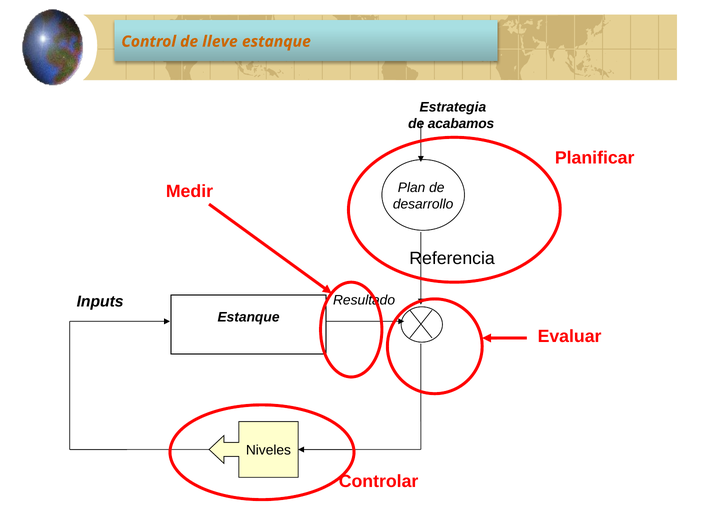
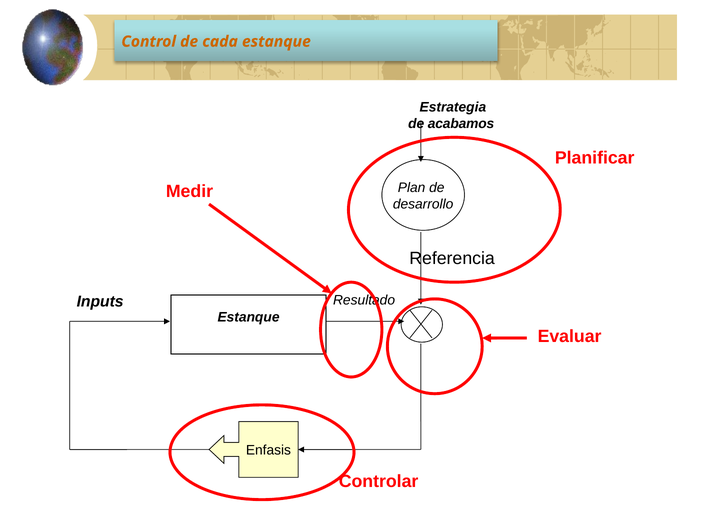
lleve: lleve -> cada
Niveles: Niveles -> Enfasis
